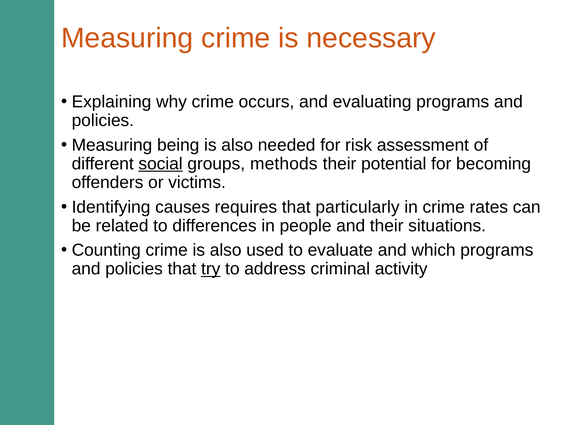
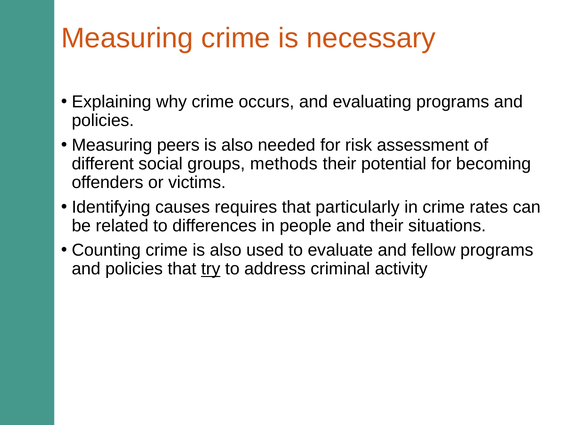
being: being -> peers
social underline: present -> none
which: which -> fellow
